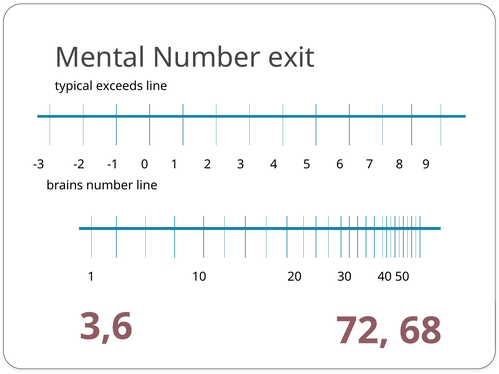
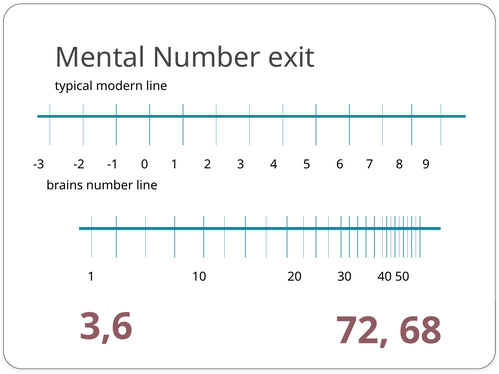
exceeds: exceeds -> modern
